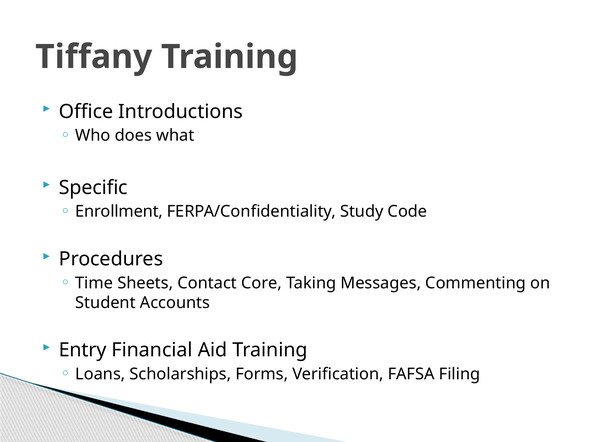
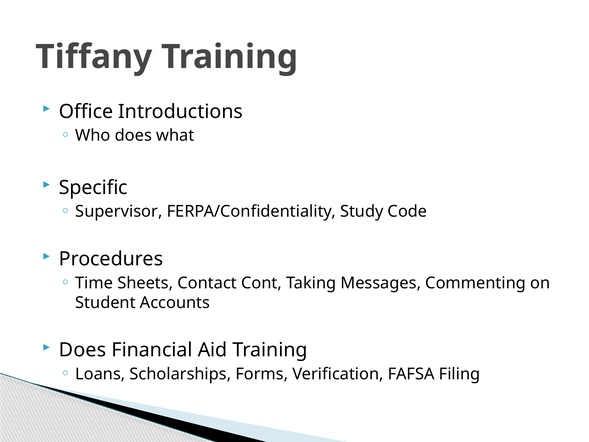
Enrollment: Enrollment -> Supervisor
Core: Core -> Cont
Entry at (83, 350): Entry -> Does
